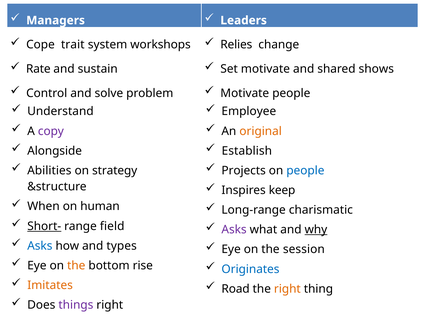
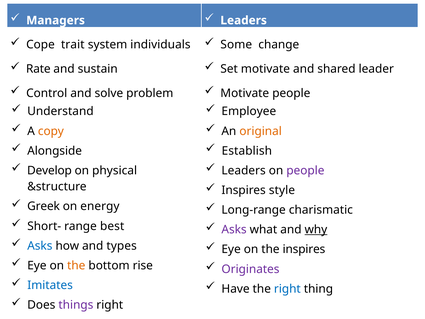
workshops: workshops -> individuals
Relies: Relies -> Some
shows: shows -> leader
copy colour: purple -> orange
Abilities: Abilities -> Develop
strategy: strategy -> physical
Projects at (244, 170): Projects -> Leaders
people at (305, 170) colour: blue -> purple
keep: keep -> style
When: When -> Greek
human: human -> energy
Short- underline: present -> none
field: field -> best
the session: session -> inspires
Originates colour: blue -> purple
Imitates colour: orange -> blue
Road: Road -> Have
right at (287, 289) colour: orange -> blue
